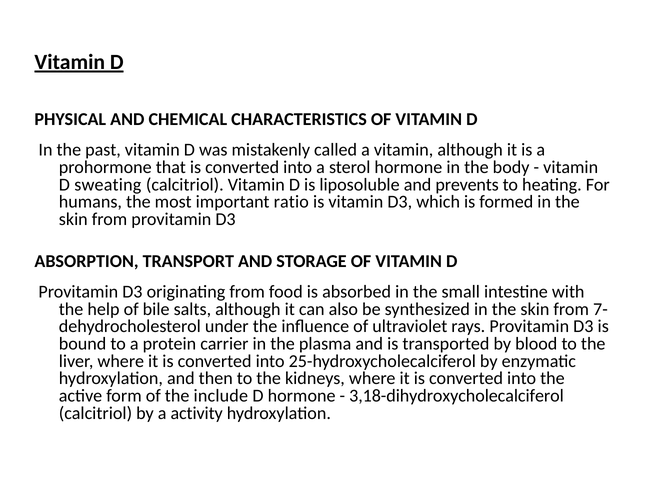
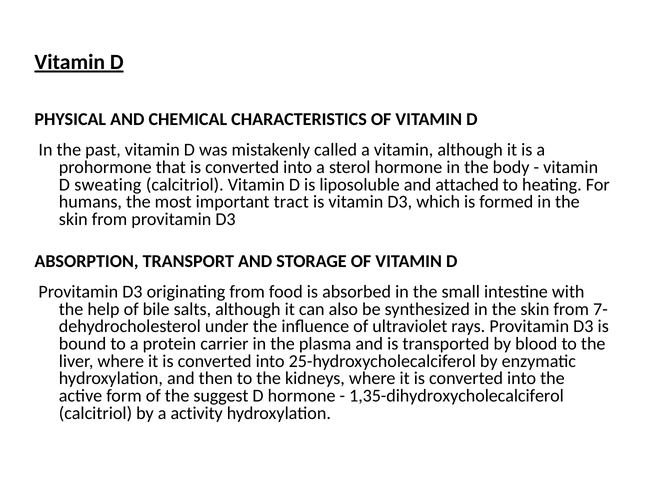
prevents: prevents -> attached
ratio: ratio -> tract
include: include -> suggest
3,18-dihydroxycholecalciferol: 3,18-dihydroxycholecalciferol -> 1,35-dihydroxycholecalciferol
